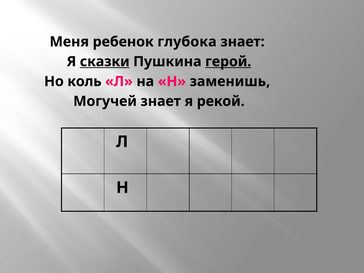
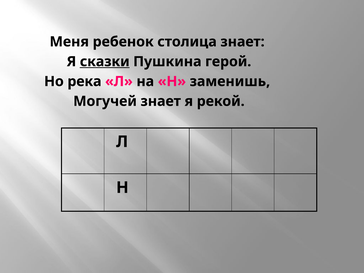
глубока: глубока -> столица
герой underline: present -> none
коль: коль -> река
